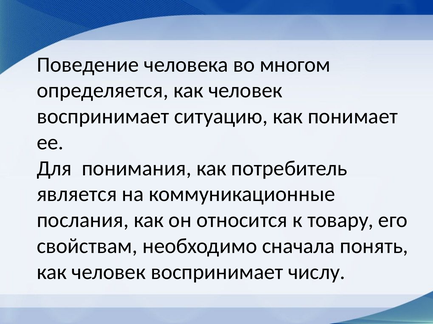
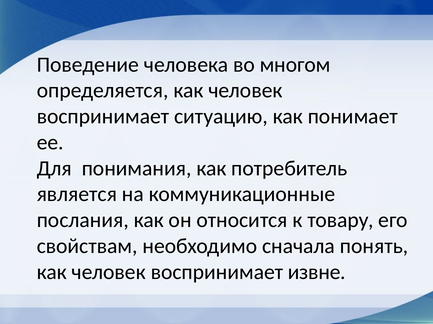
числу: числу -> извне
